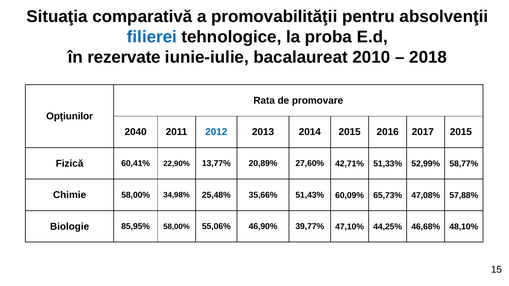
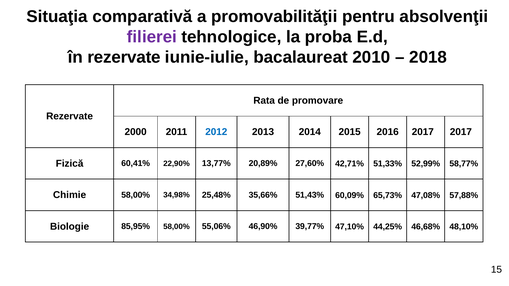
filierei colour: blue -> purple
Opţiunilor at (70, 116): Opţiunilor -> Rezervate
2040: 2040 -> 2000
2017 2015: 2015 -> 2017
